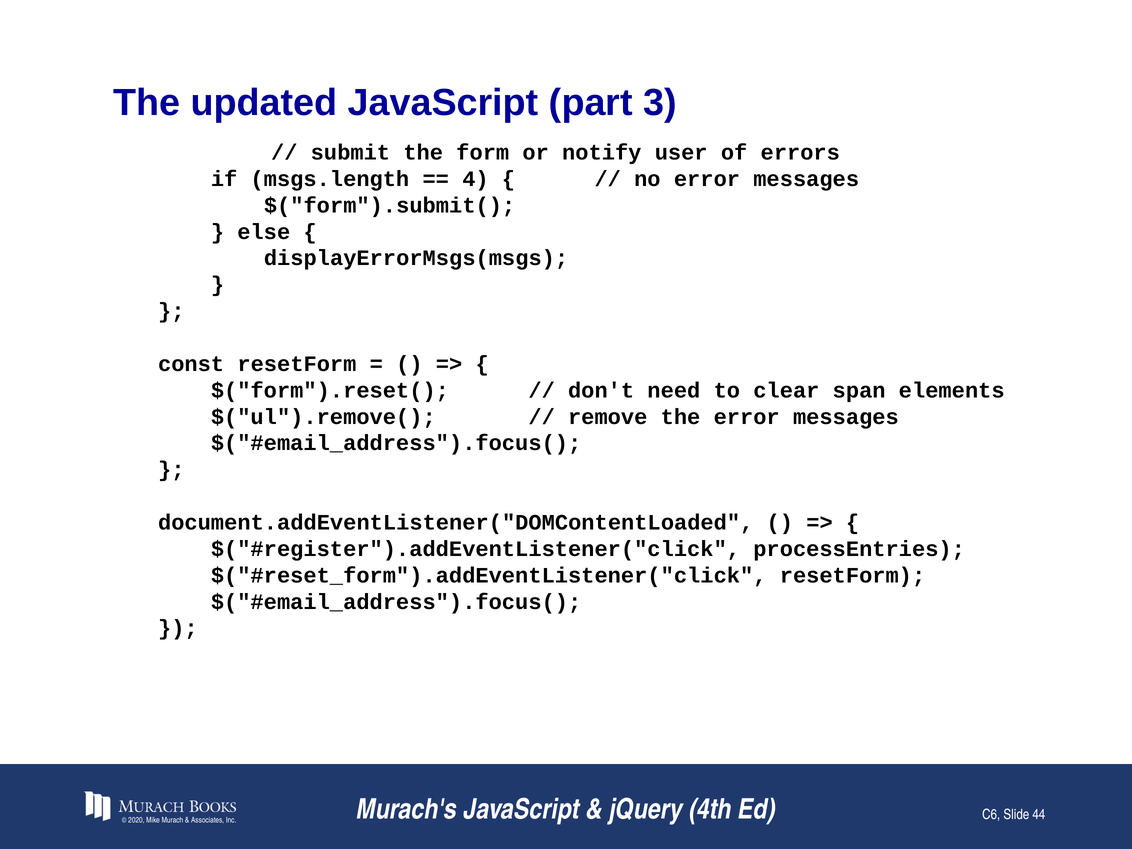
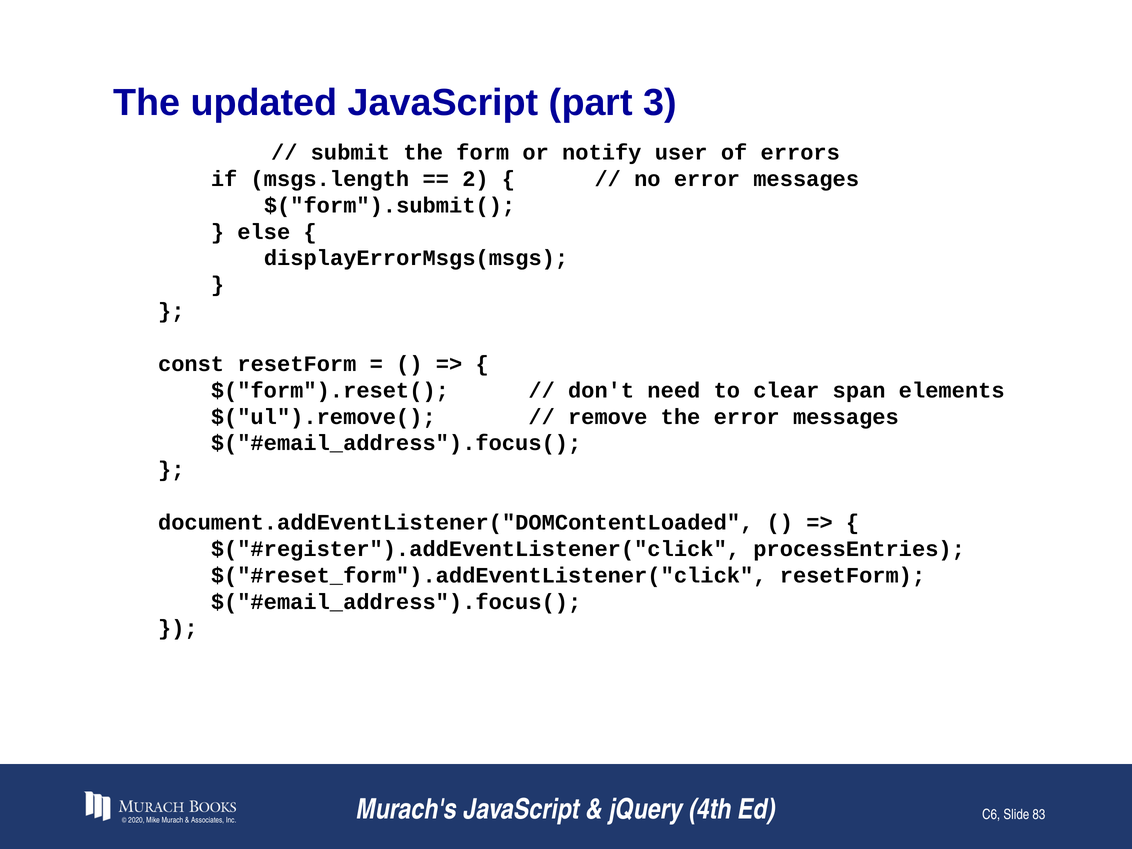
4: 4 -> 2
44: 44 -> 83
